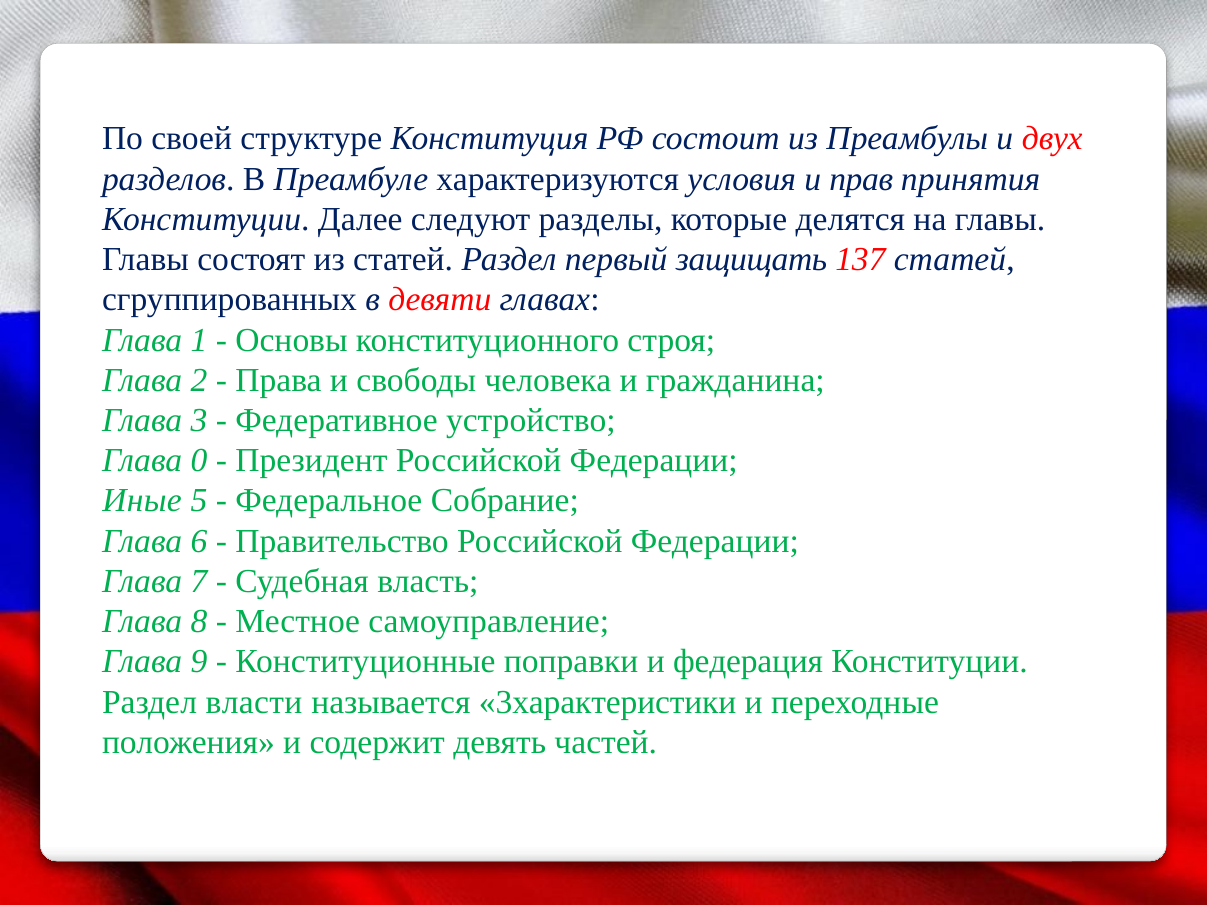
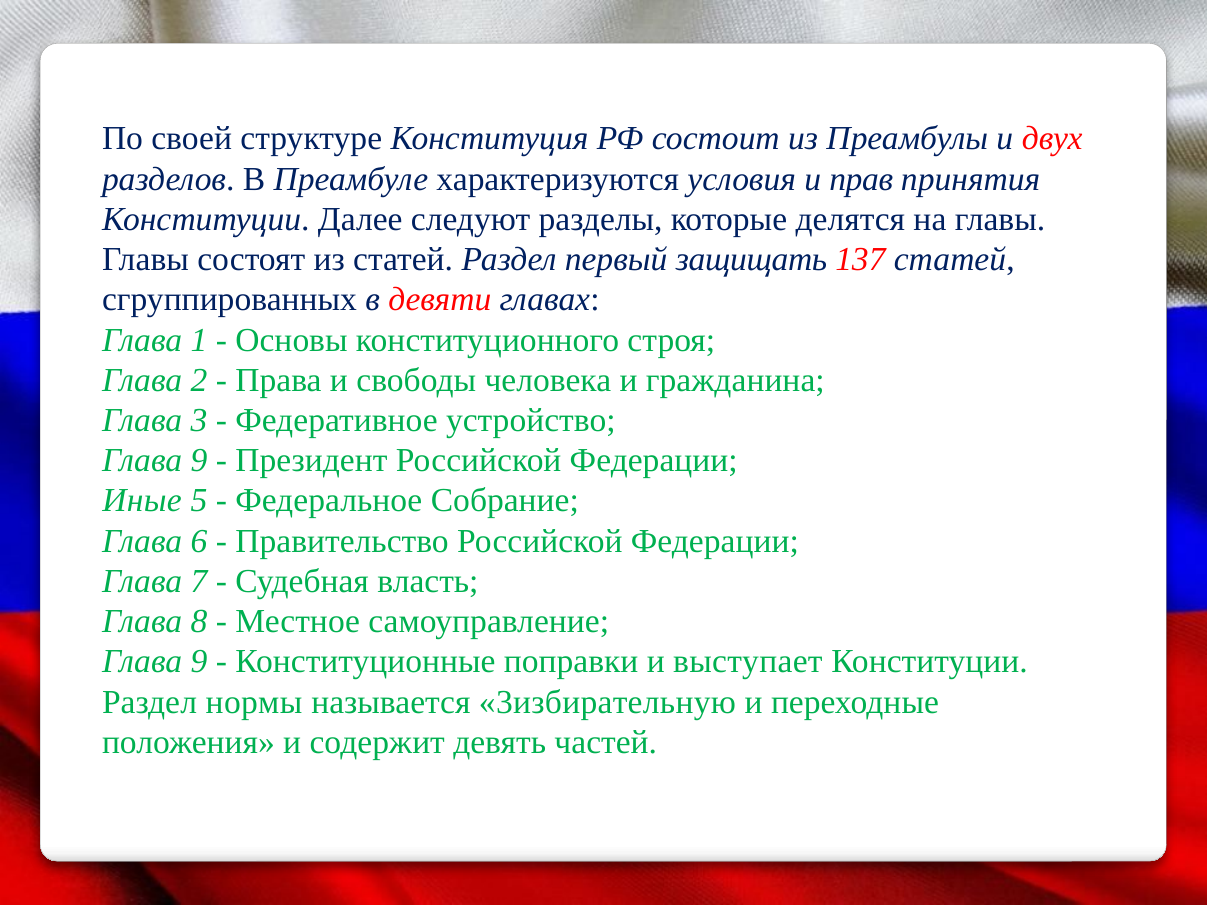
0 at (199, 461): 0 -> 9
федерация: федерация -> выступает
власти: власти -> нормы
3характеристики: 3характеристики -> 3избирательную
